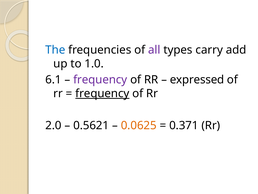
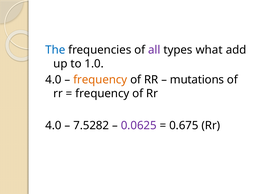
carry: carry -> what
6.1 at (53, 79): 6.1 -> 4.0
frequency at (100, 79) colour: purple -> orange
expressed: expressed -> mutations
frequency at (102, 93) underline: present -> none
2.0 at (53, 125): 2.0 -> 4.0
0.5621: 0.5621 -> 7.5282
0.0625 colour: orange -> purple
0.371: 0.371 -> 0.675
